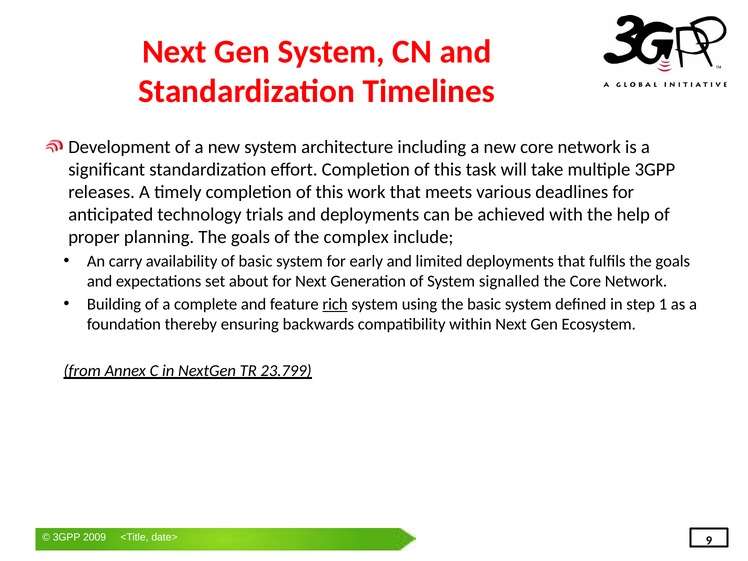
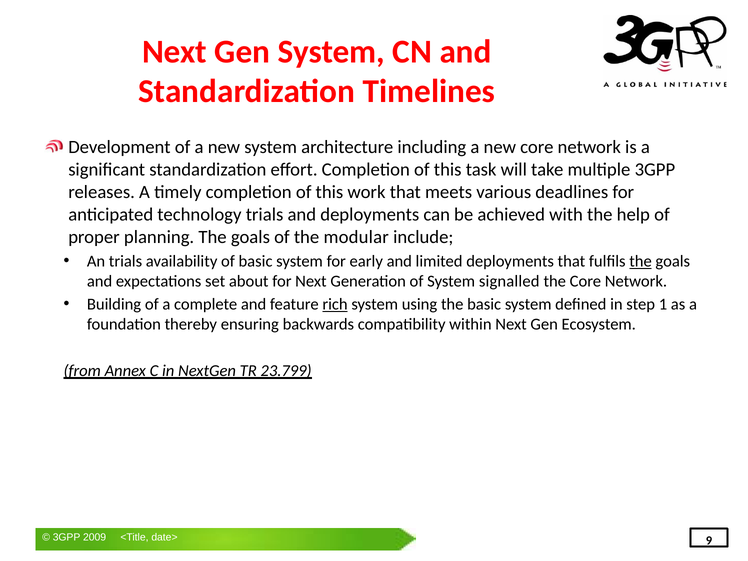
complex: complex -> modular
An carry: carry -> trials
the at (641, 261) underline: none -> present
